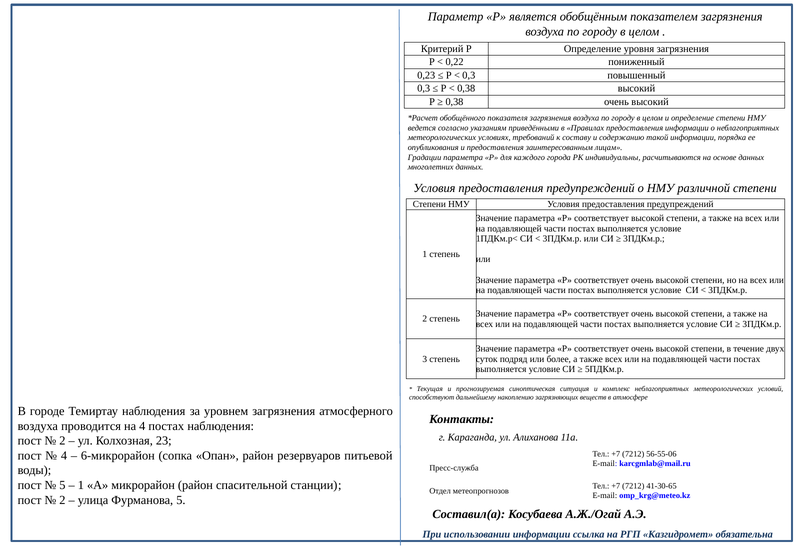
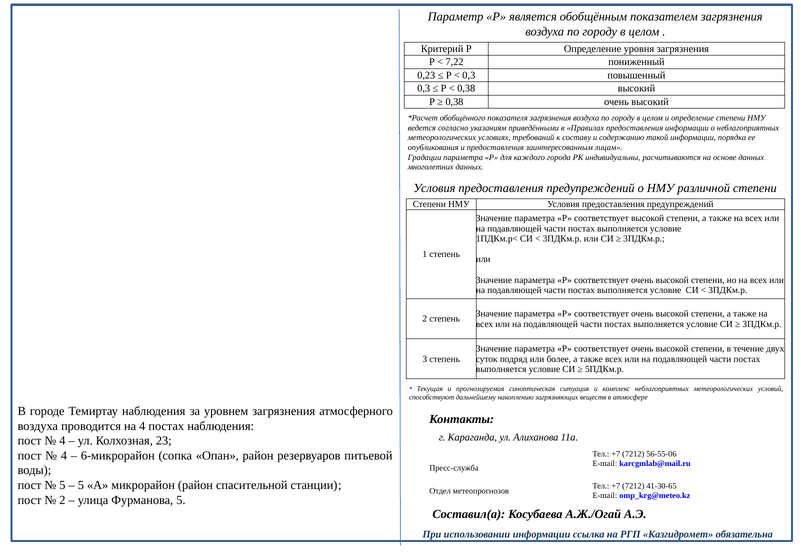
0,22: 0,22 -> 7,22
2 at (62, 440): 2 -> 4
1 at (81, 485): 1 -> 5
